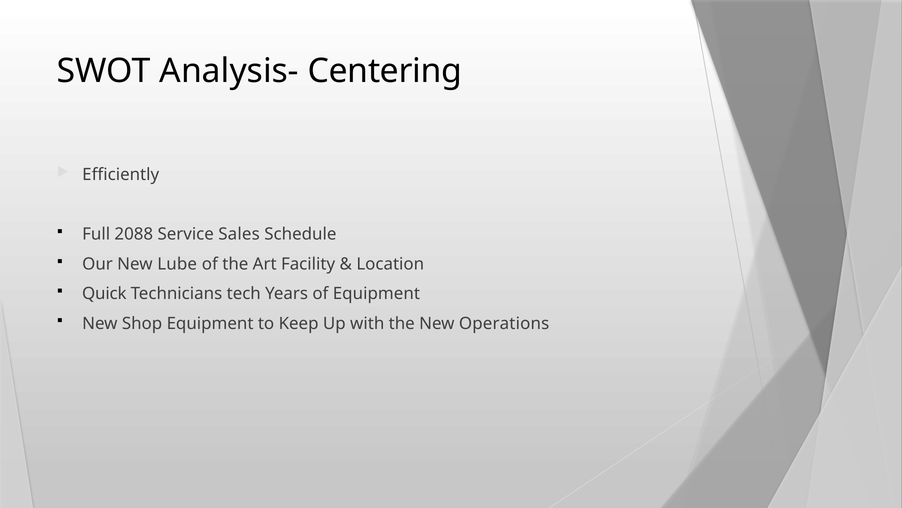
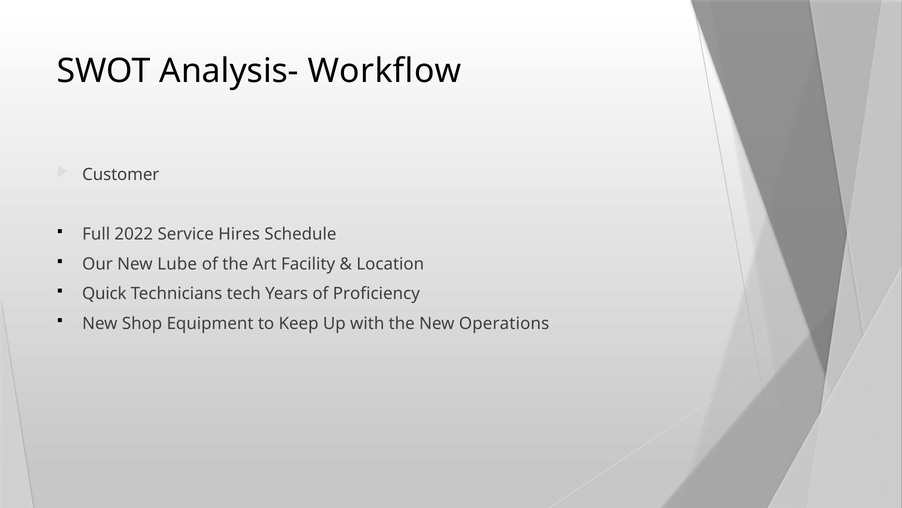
Centering: Centering -> Workflow
Efficiently: Efficiently -> Customer
2088: 2088 -> 2022
Sales: Sales -> Hires
of Equipment: Equipment -> Proficiency
